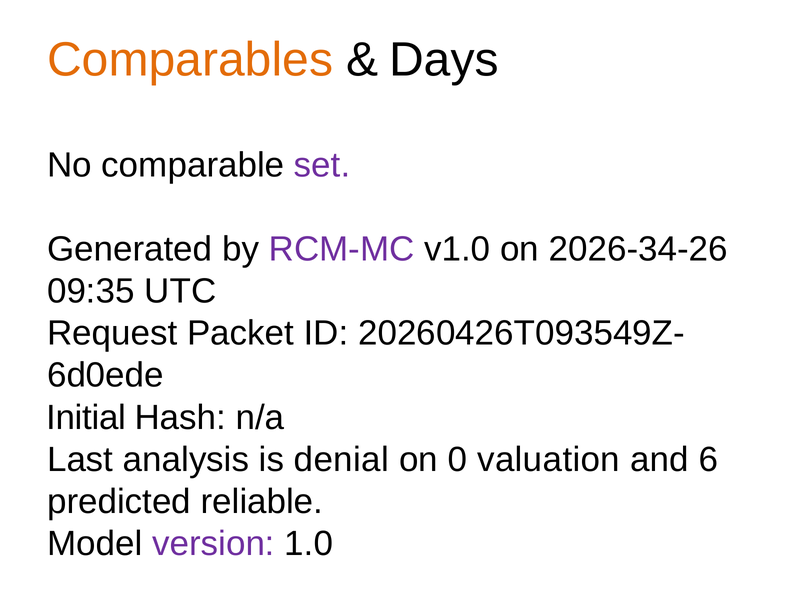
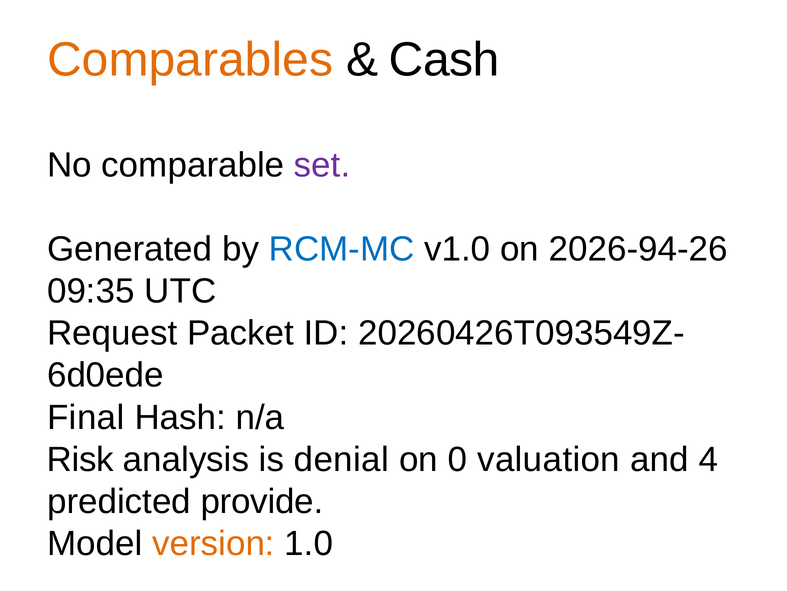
Days: Days -> Cash
RCM-MC colour: purple -> blue
2026-34-26: 2026-34-26 -> 2026-94-26
Initial: Initial -> Final
Last: Last -> Risk
6: 6 -> 4
reliable: reliable -> provide
version colour: purple -> orange
